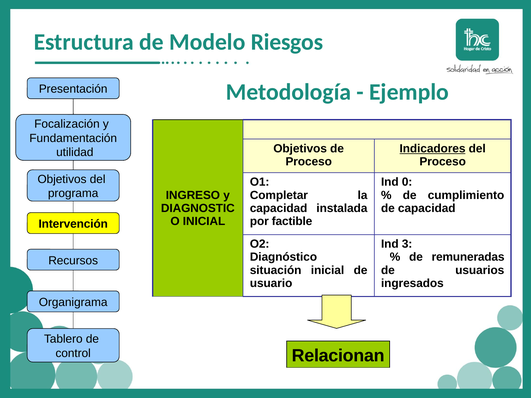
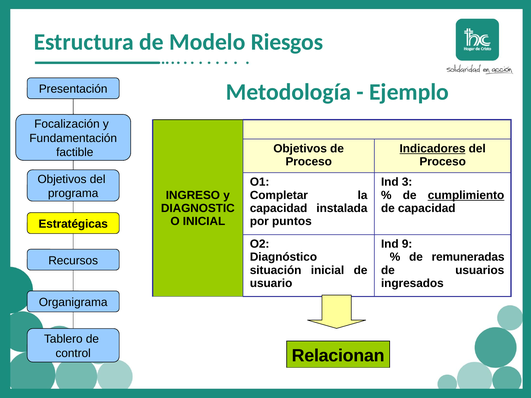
utilidad: utilidad -> factible
0: 0 -> 3
cumplimiento underline: none -> present
factible: factible -> puntos
Intervención: Intervención -> Estratégicas
3: 3 -> 9
